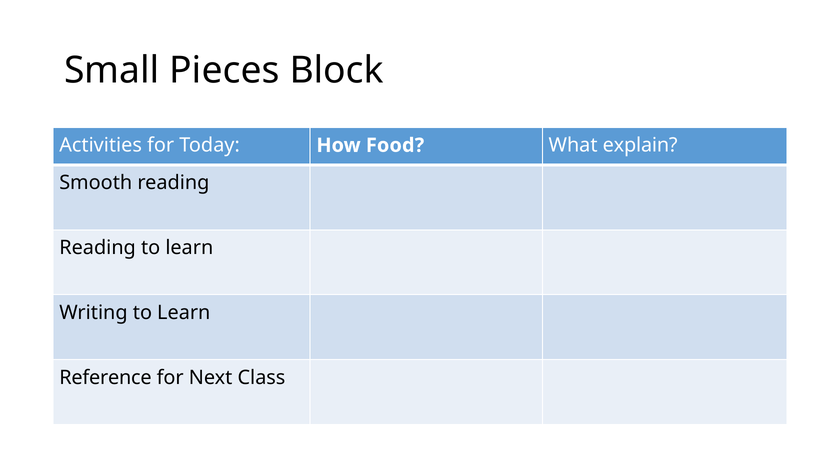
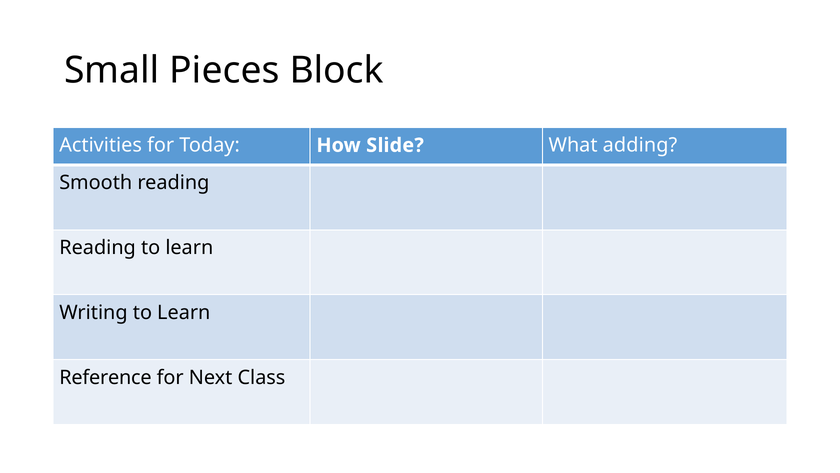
Food: Food -> Slide
explain: explain -> adding
